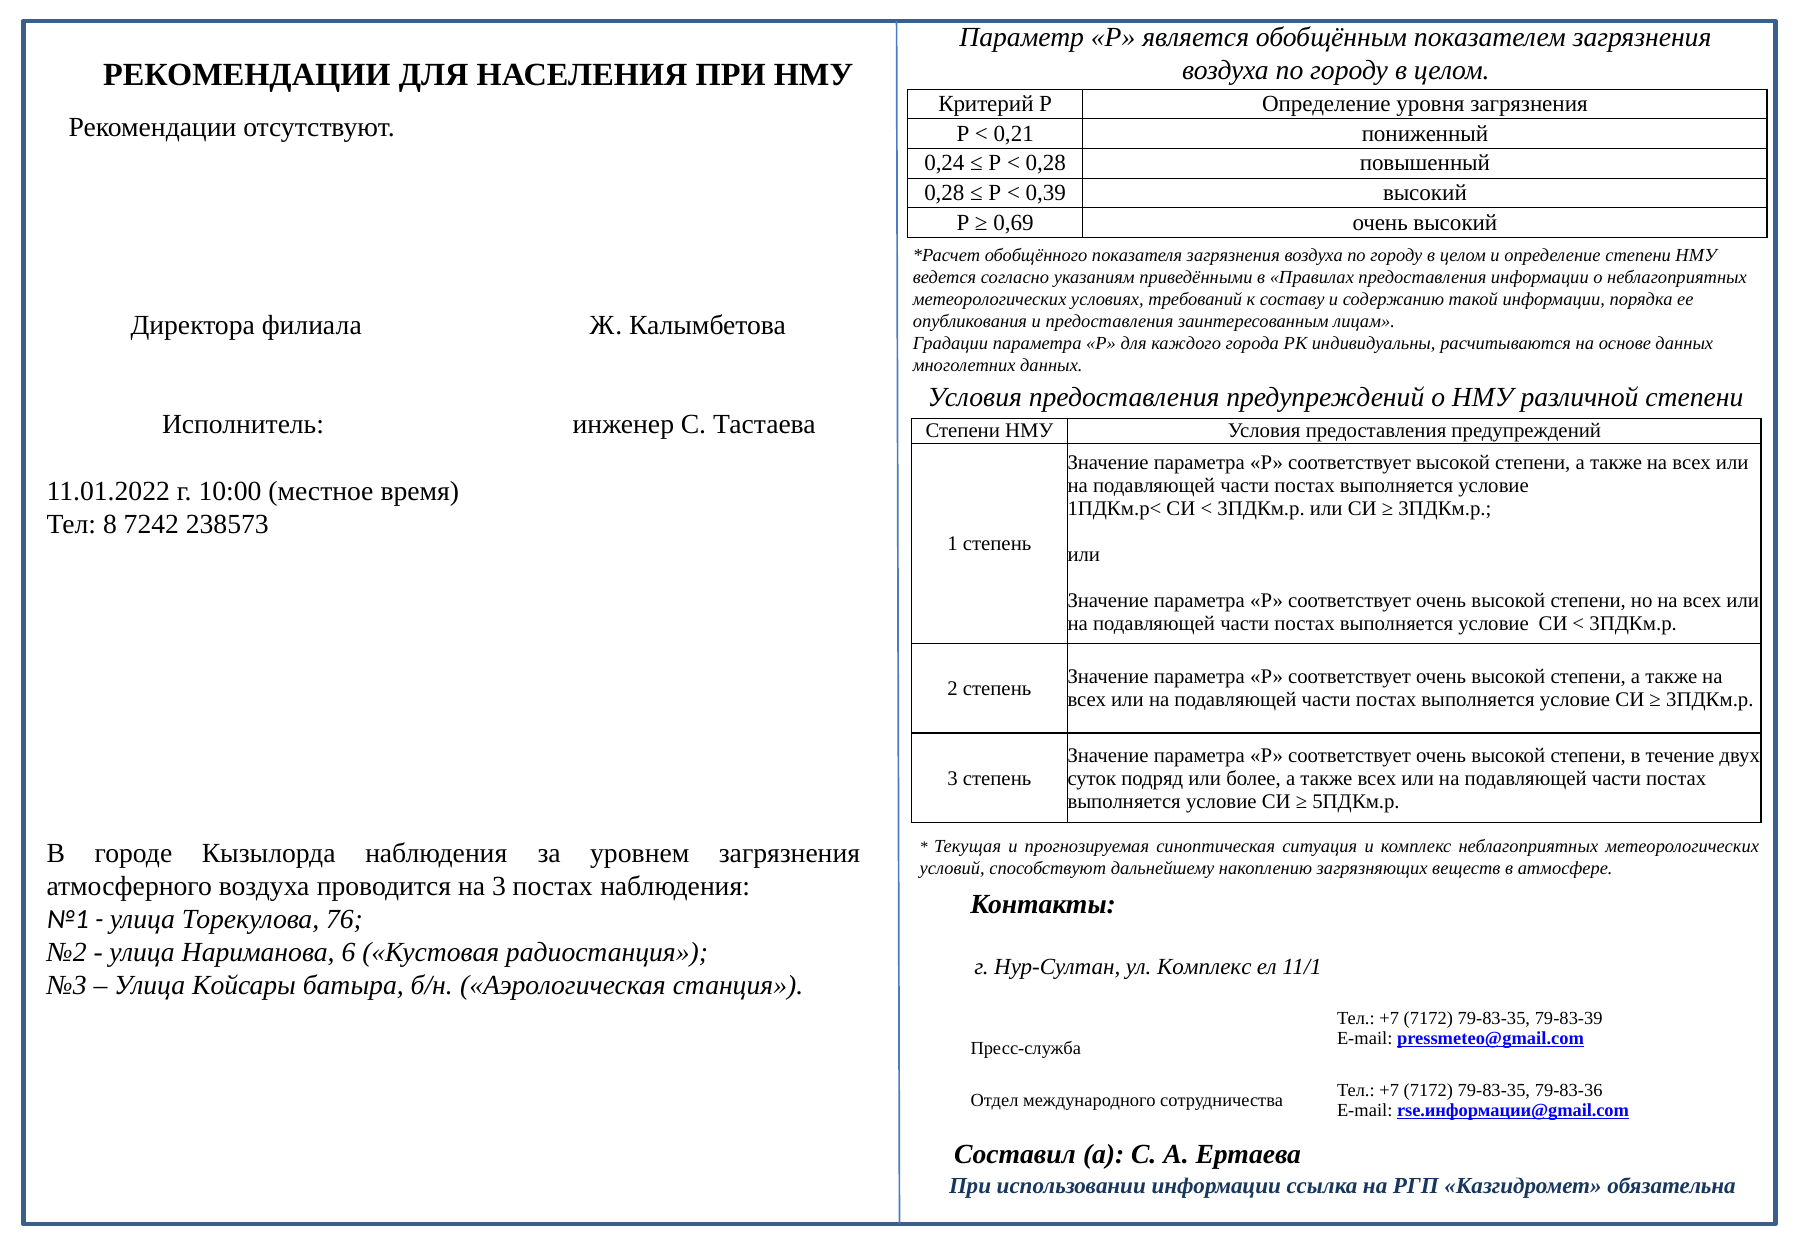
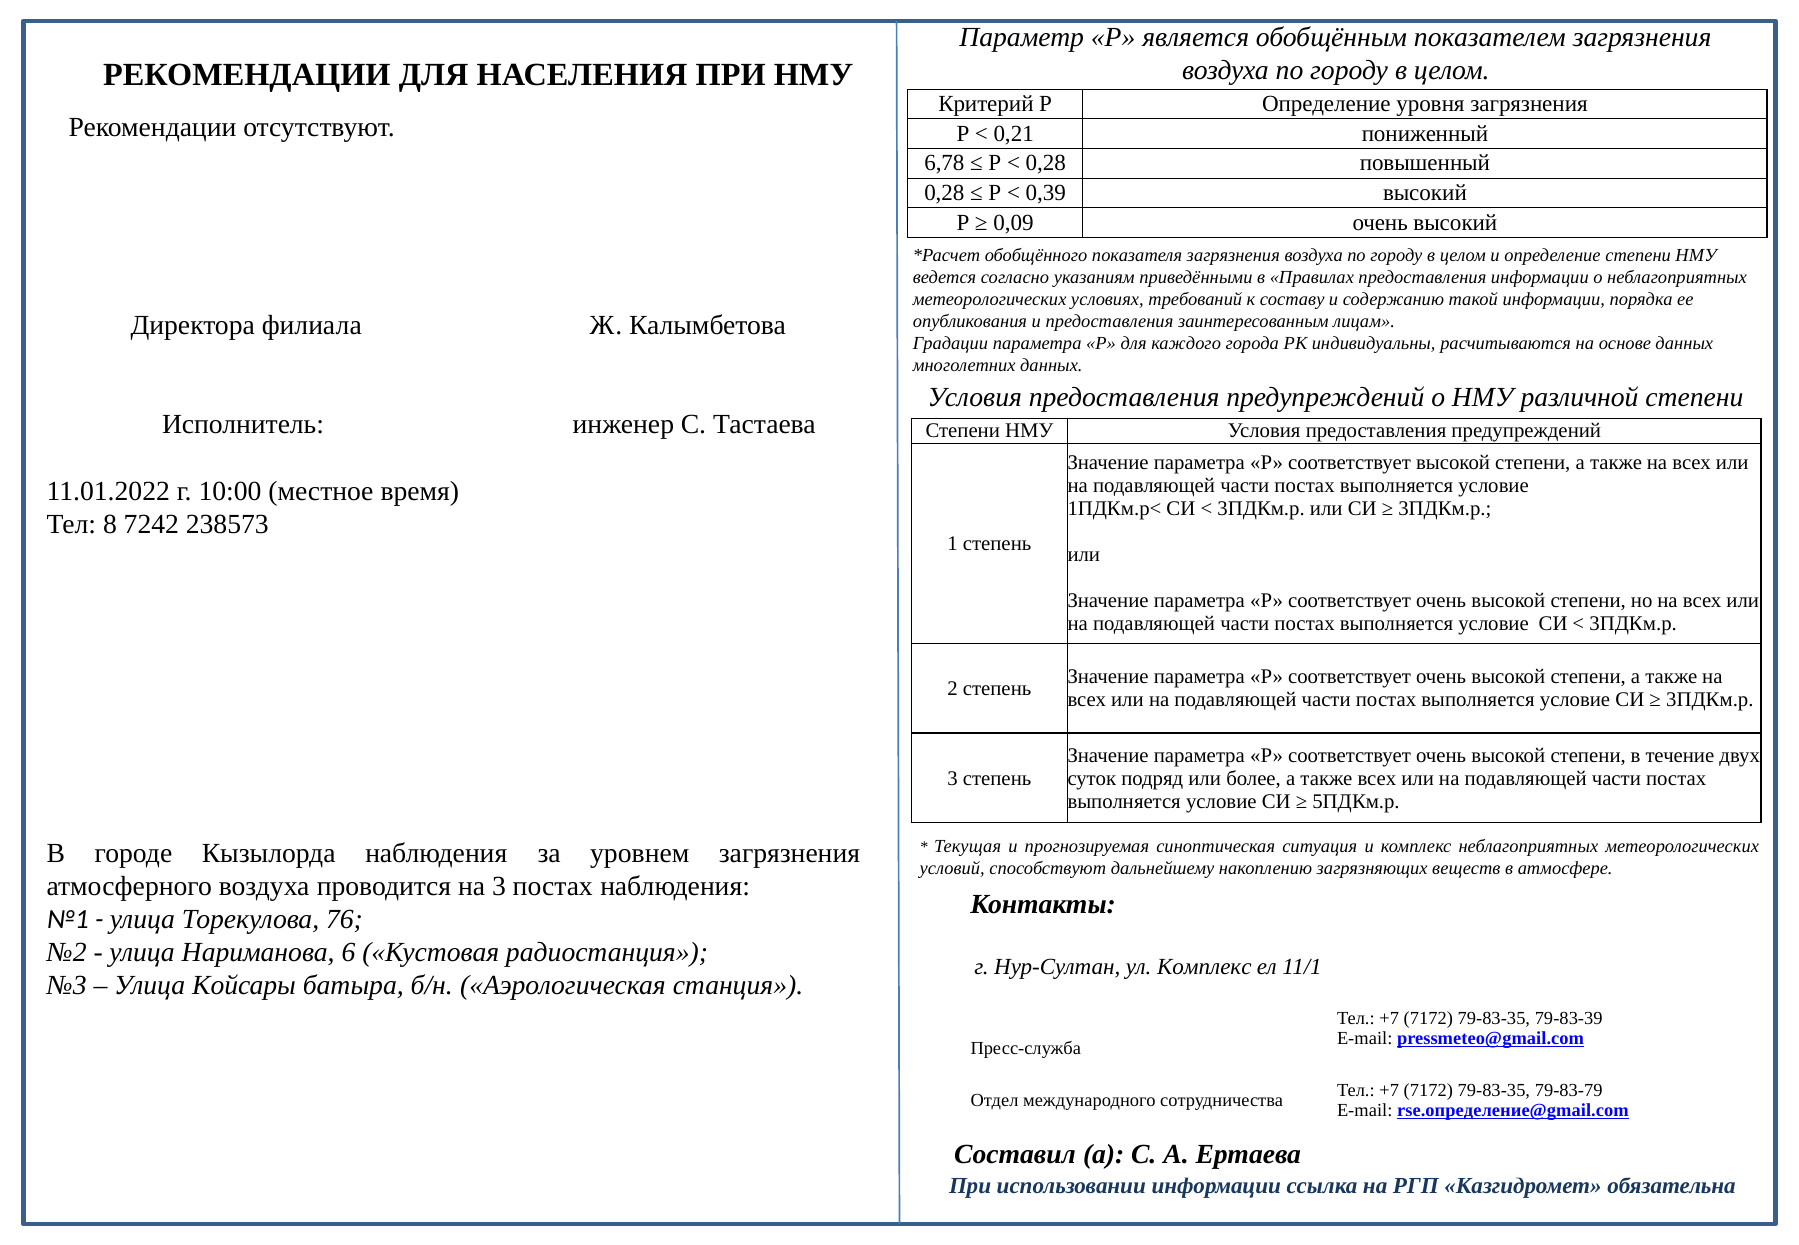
0,24: 0,24 -> 6,78
0,69: 0,69 -> 0,09
79-83-36: 79-83-36 -> 79-83-79
rse.информации@gmail.com: rse.информации@gmail.com -> rse.определение@gmail.com
